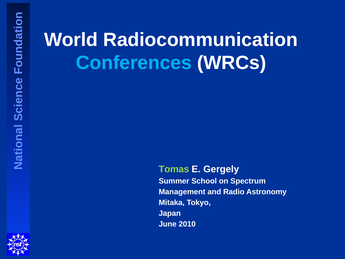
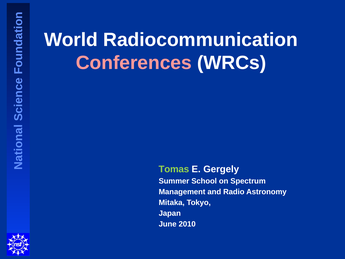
Conferences colour: light blue -> pink
